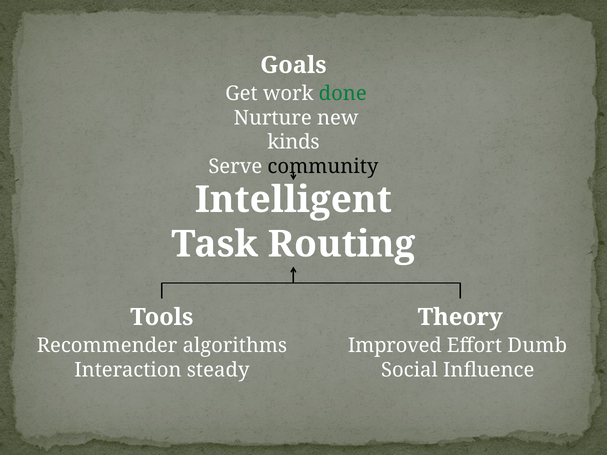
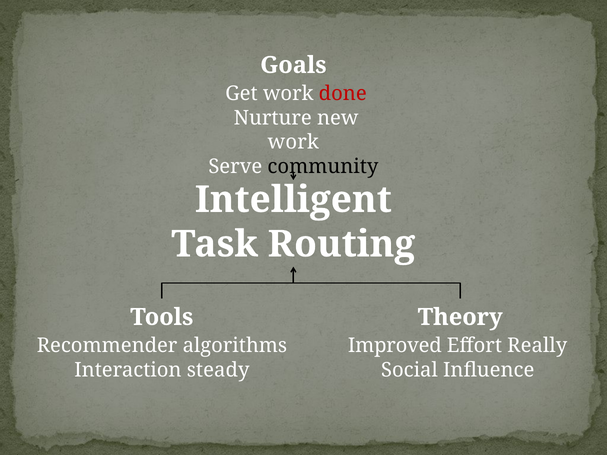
done colour: green -> red
kinds at (293, 142): kinds -> work
Dumb: Dumb -> Really
